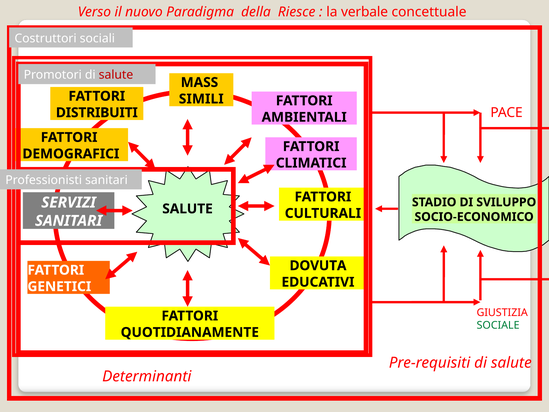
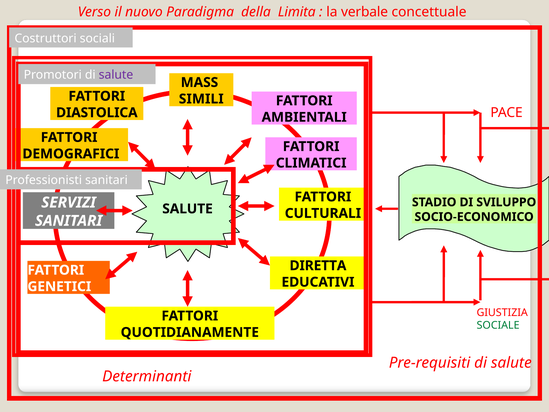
Riesce: Riesce -> Limita
salute at (116, 75) colour: red -> purple
DISTRIBUITI: DISTRIBUITI -> DIASTOLICA
DOVUTA: DOVUTA -> DIRETTA
